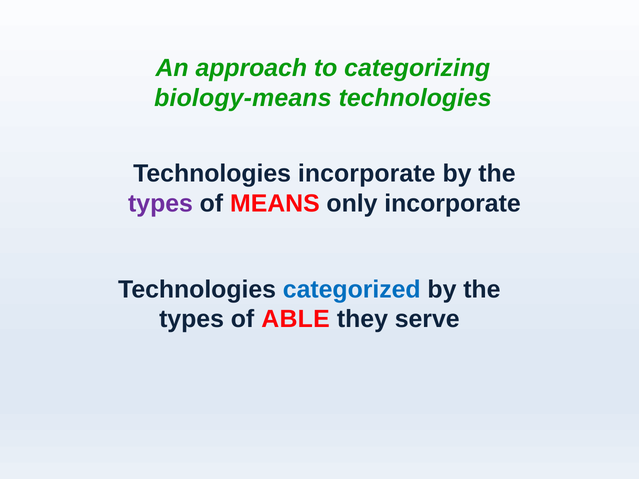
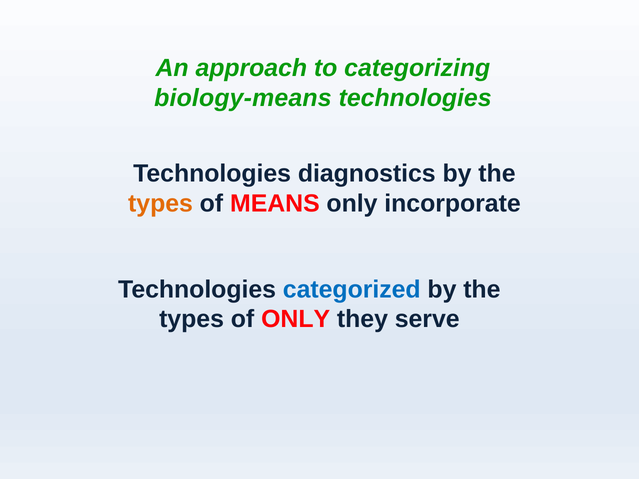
Technologies incorporate: incorporate -> diagnostics
types at (160, 203) colour: purple -> orange
of ABLE: ABLE -> ONLY
